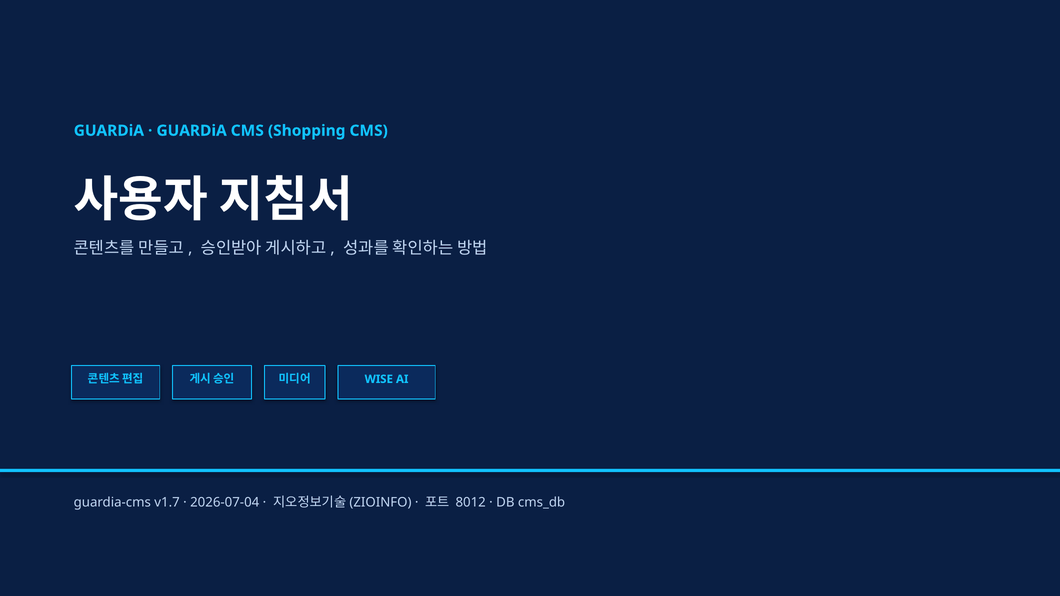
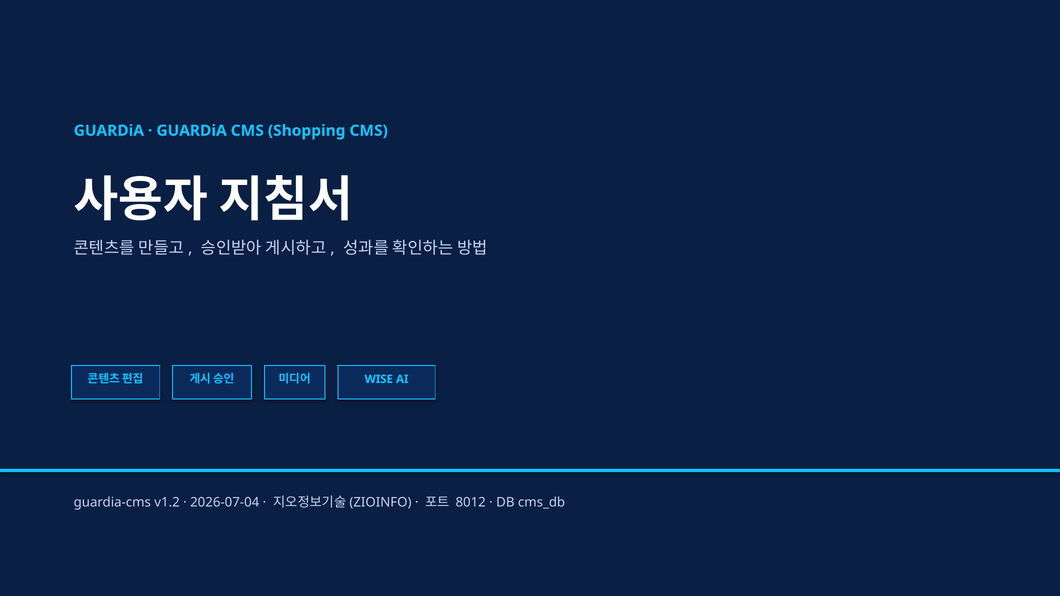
v1.7: v1.7 -> v1.2
